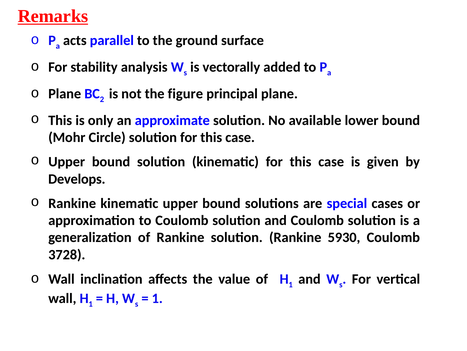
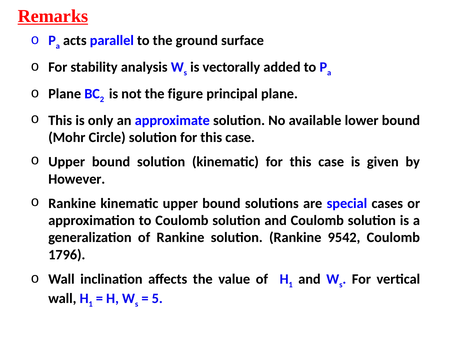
Develops: Develops -> However
5930: 5930 -> 9542
3728: 3728 -> 1796
1 at (157, 298): 1 -> 5
